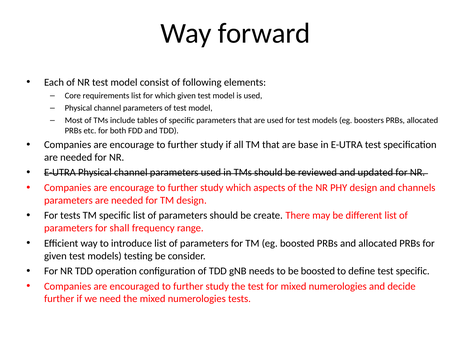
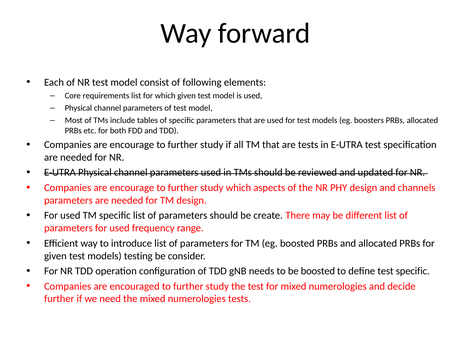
are base: base -> tests
tests at (70, 216): tests -> used
parameters for shall: shall -> used
